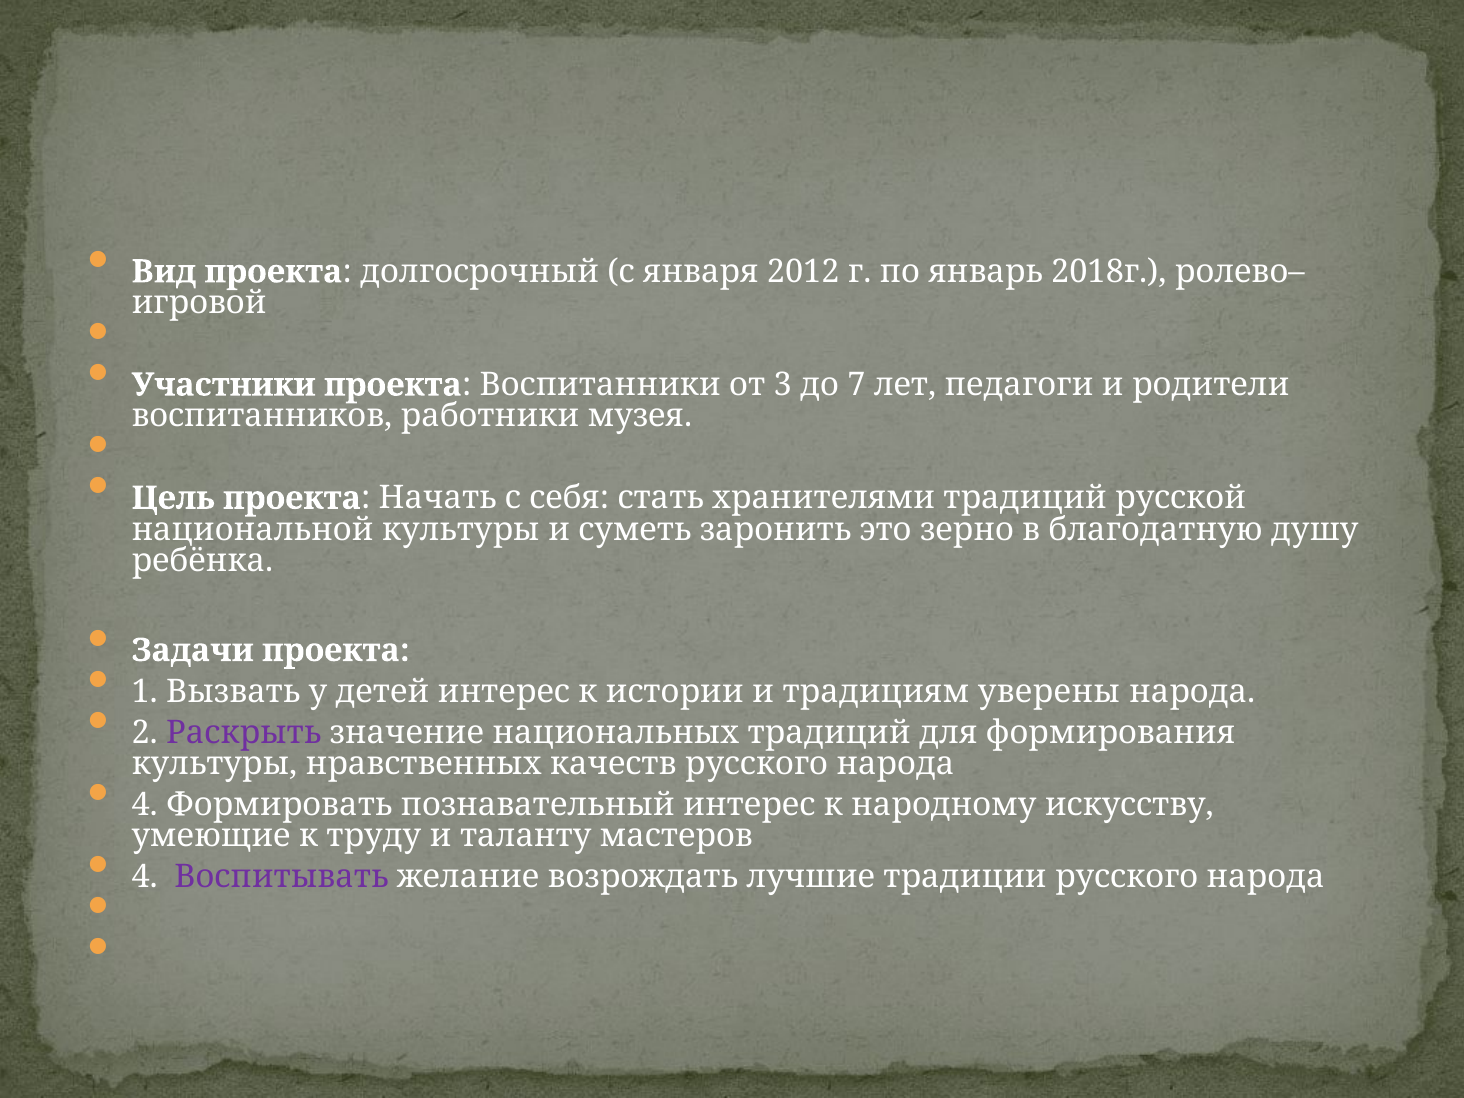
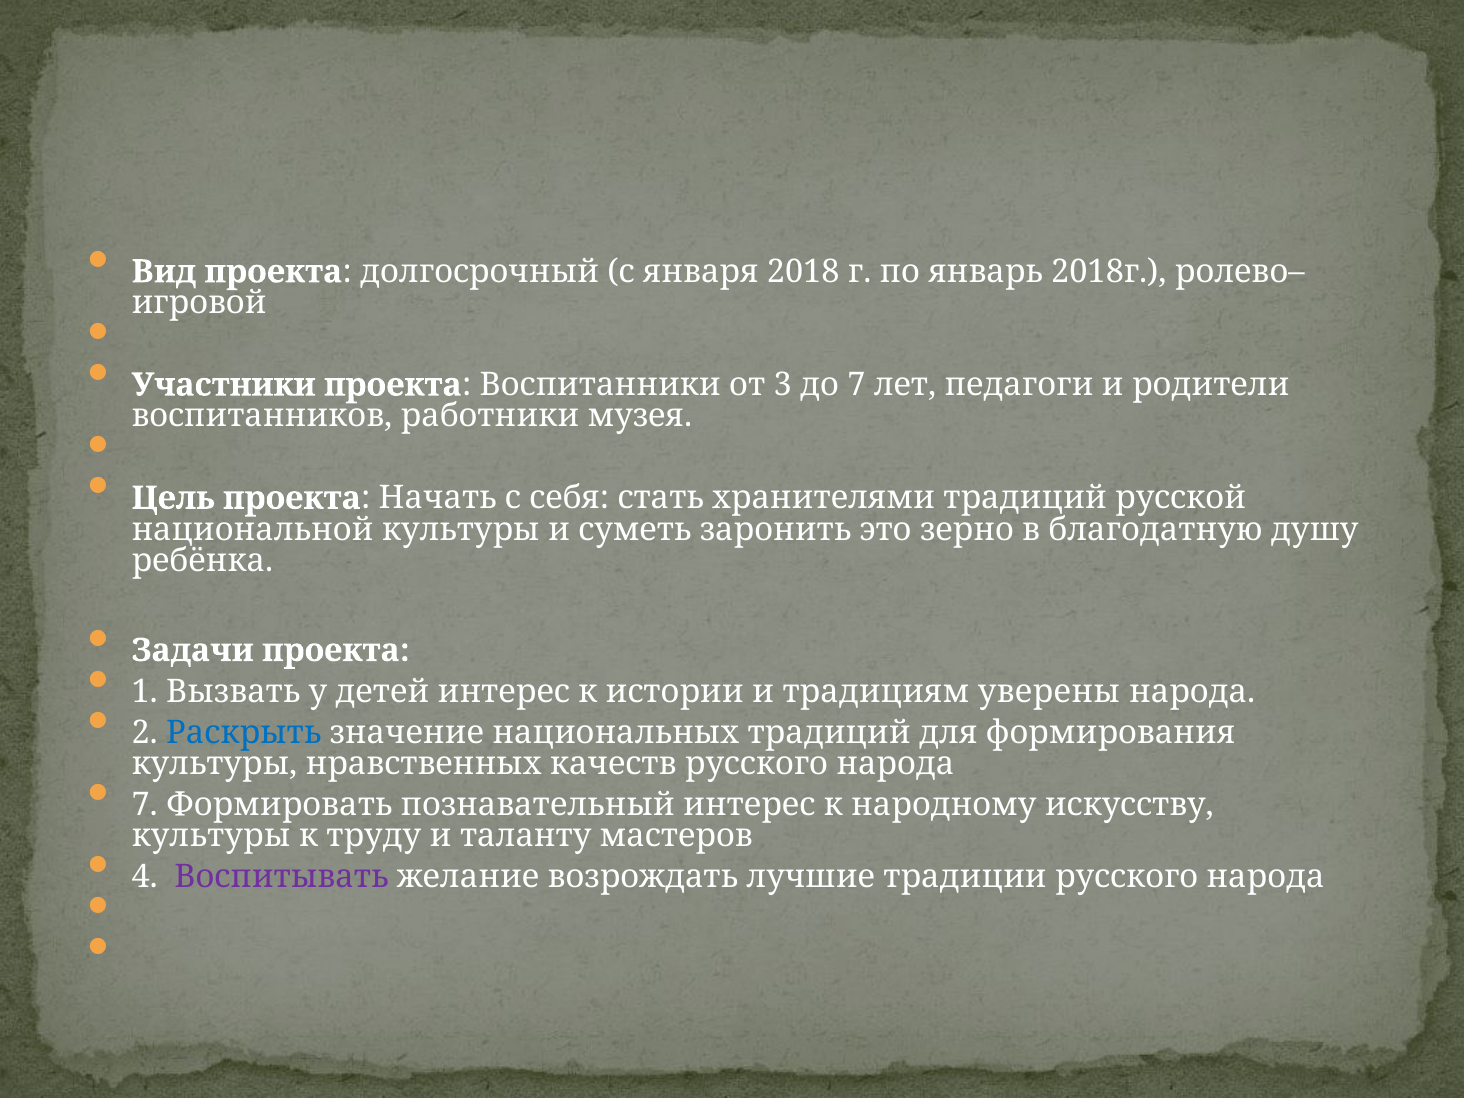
2012: 2012 -> 2018
Раскрыть colour: purple -> blue
4 at (145, 805): 4 -> 7
умеющие at (211, 836): умеющие -> культуры
